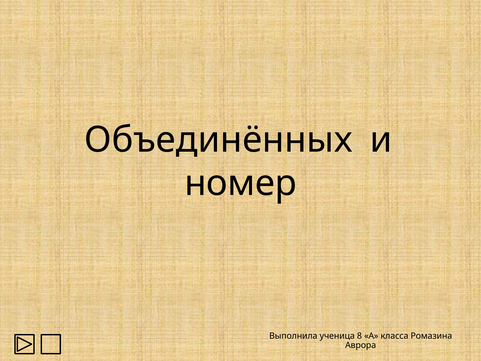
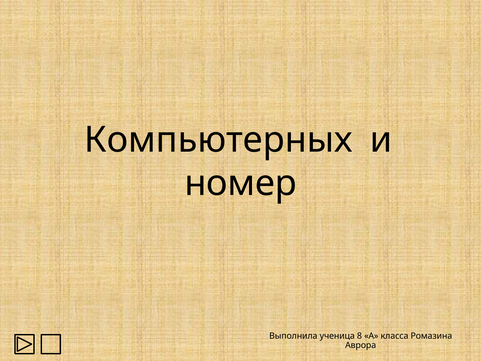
Объединённых: Объединённых -> Компьютерных
